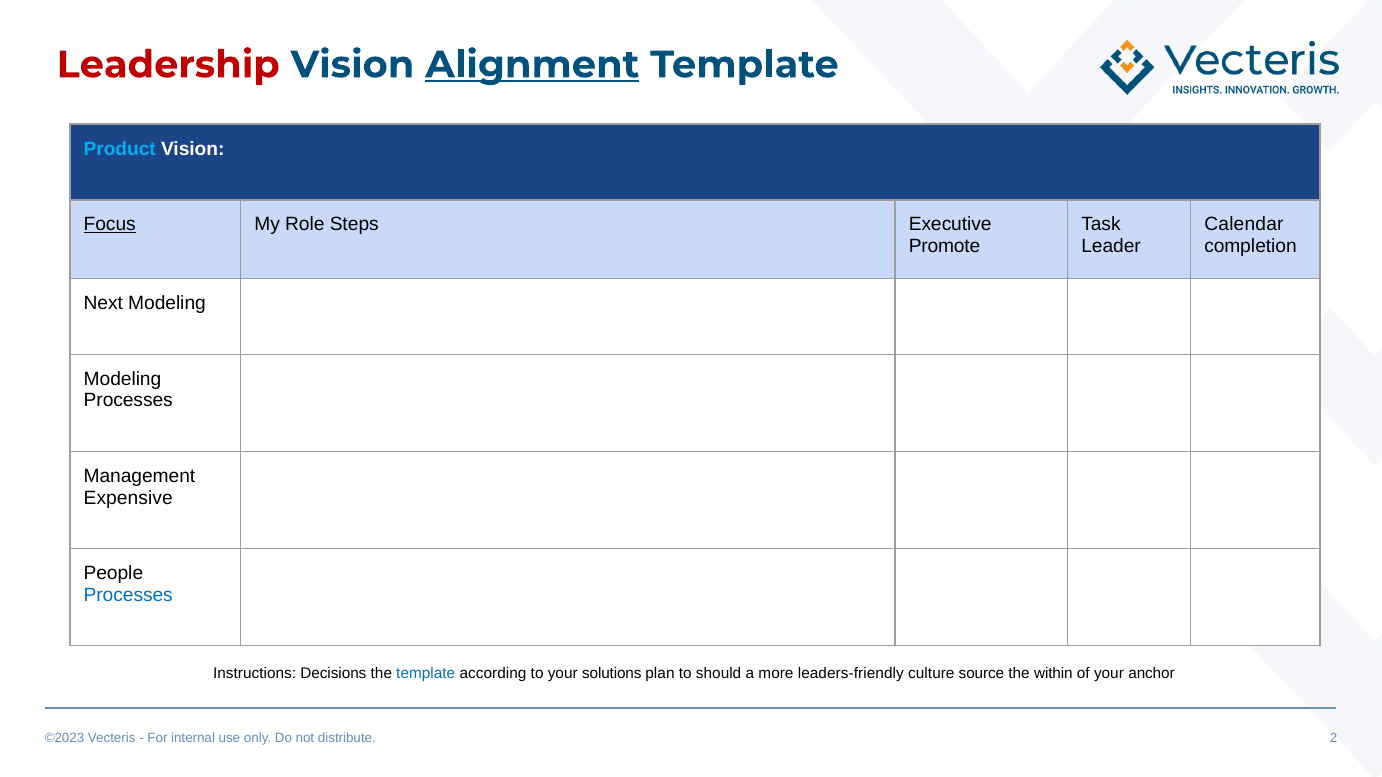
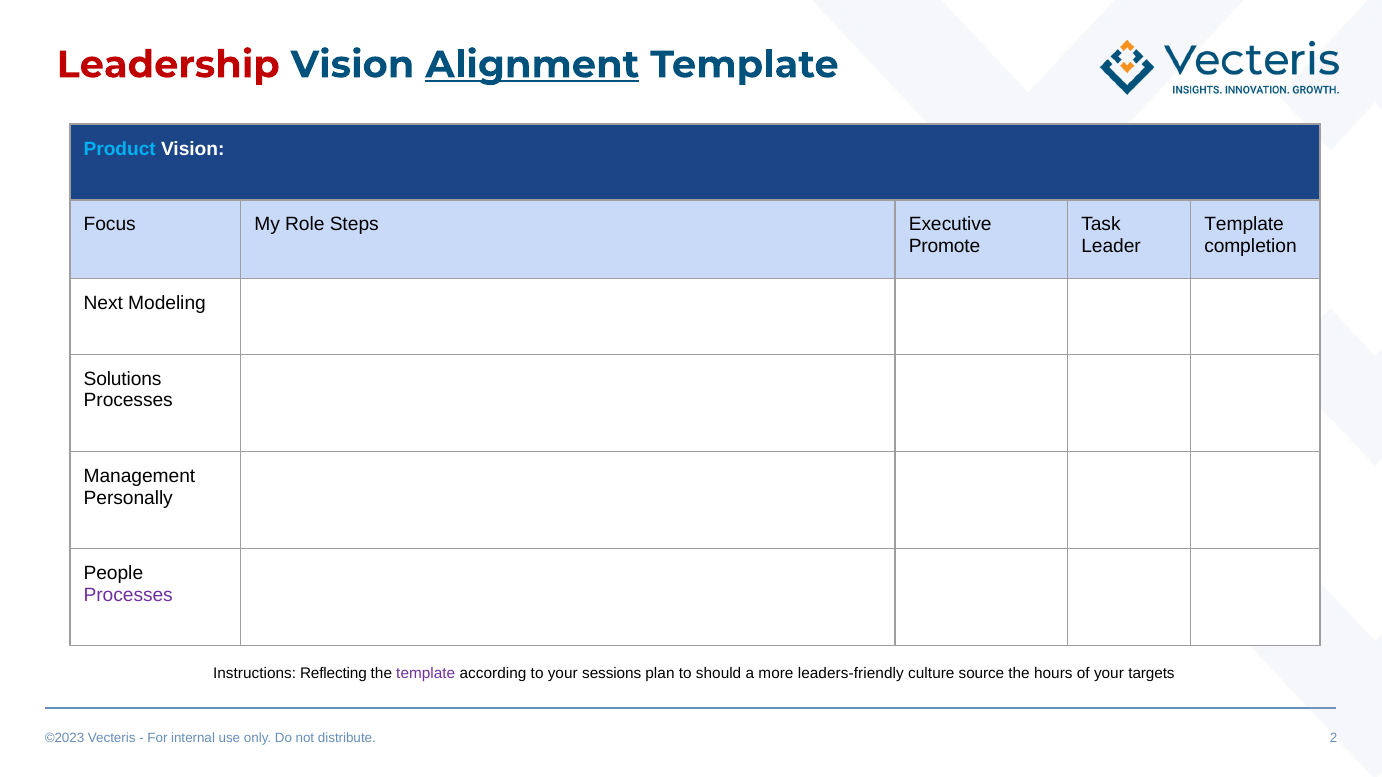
Focus underline: present -> none
Calendar at (1244, 225): Calendar -> Template
Modeling at (122, 379): Modeling -> Solutions
Expensive: Expensive -> Personally
Processes at (128, 595) colour: blue -> purple
Decisions: Decisions -> Reflecting
template at (426, 674) colour: blue -> purple
solutions: solutions -> sessions
within: within -> hours
anchor: anchor -> targets
